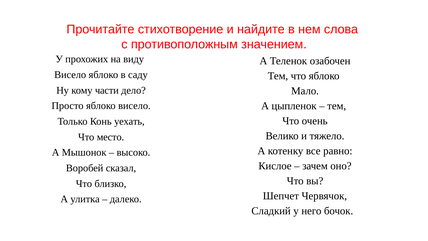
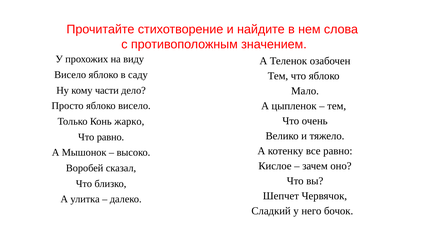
уехать: уехать -> жарко
Что место: место -> равно
